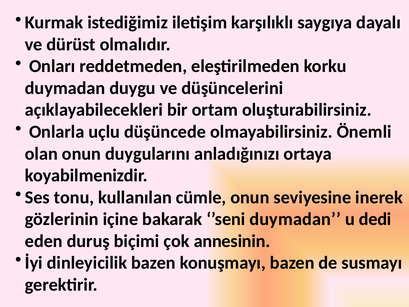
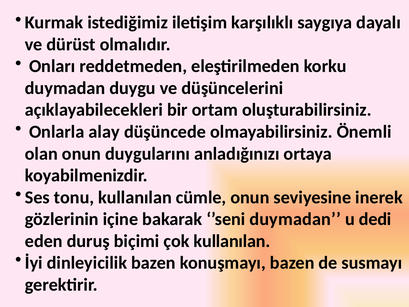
uçlu: uçlu -> alay
çok annesinin: annesinin -> kullanılan
